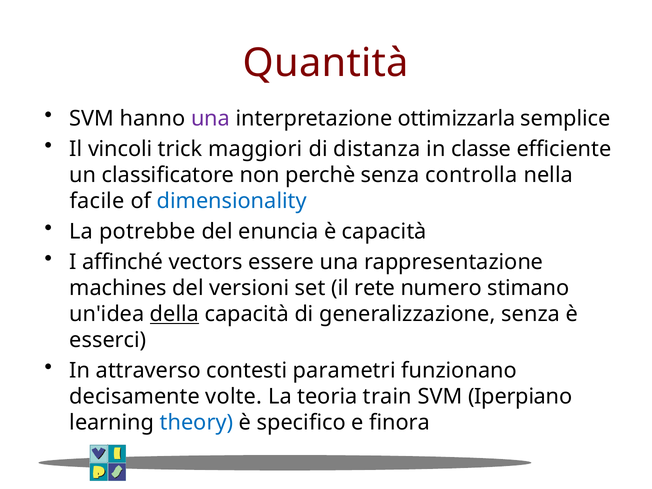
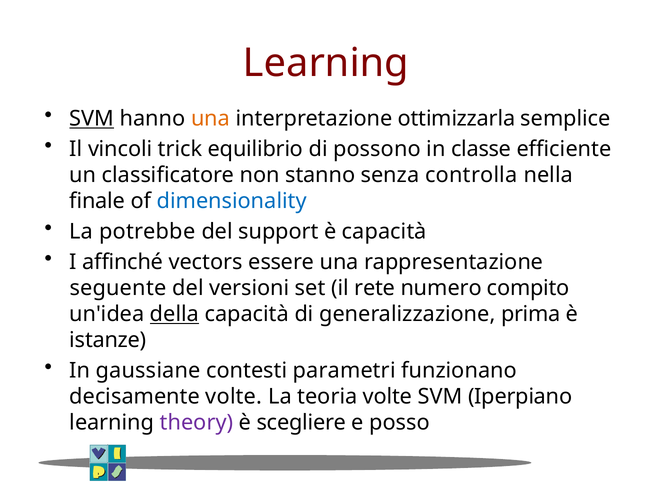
Quantità at (326, 63): Quantità -> Learning
SVM at (92, 119) underline: none -> present
una at (211, 119) colour: purple -> orange
maggiori: maggiori -> equilibrio
distanza: distanza -> possono
perchè: perchè -> stanno
facile: facile -> finale
enuncia: enuncia -> support
machines: machines -> seguente
stimano: stimano -> compito
generalizzazione senza: senza -> prima
esserci: esserci -> istanze
attraverso: attraverso -> gaussiane
teoria train: train -> volte
theory colour: blue -> purple
specifico: specifico -> scegliere
finora: finora -> posso
